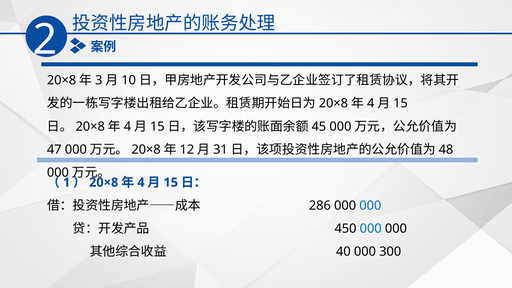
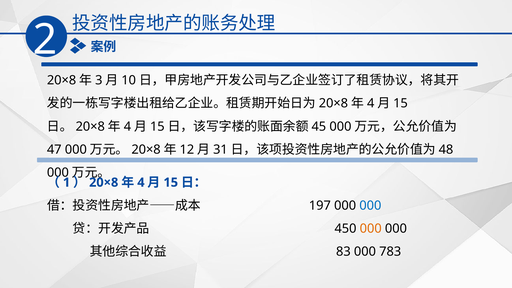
286: 286 -> 197
000 at (371, 229) colour: blue -> orange
40: 40 -> 83
300: 300 -> 783
